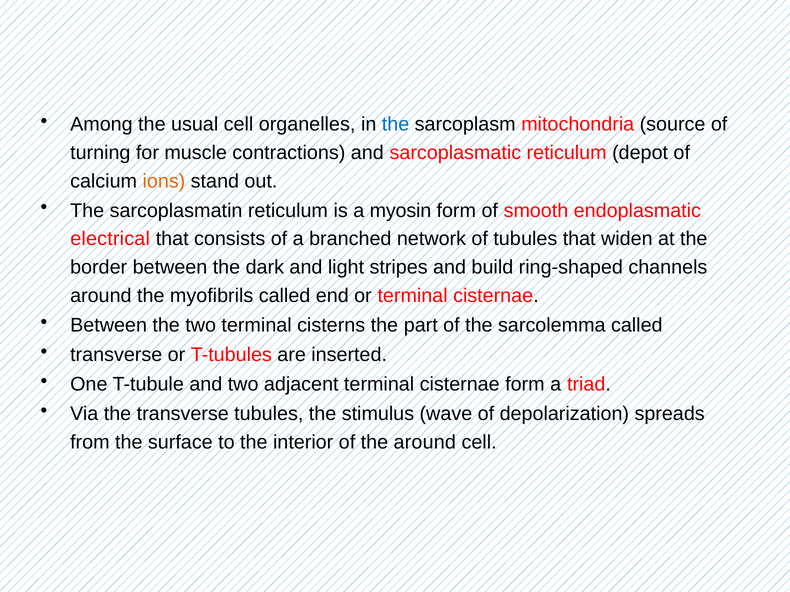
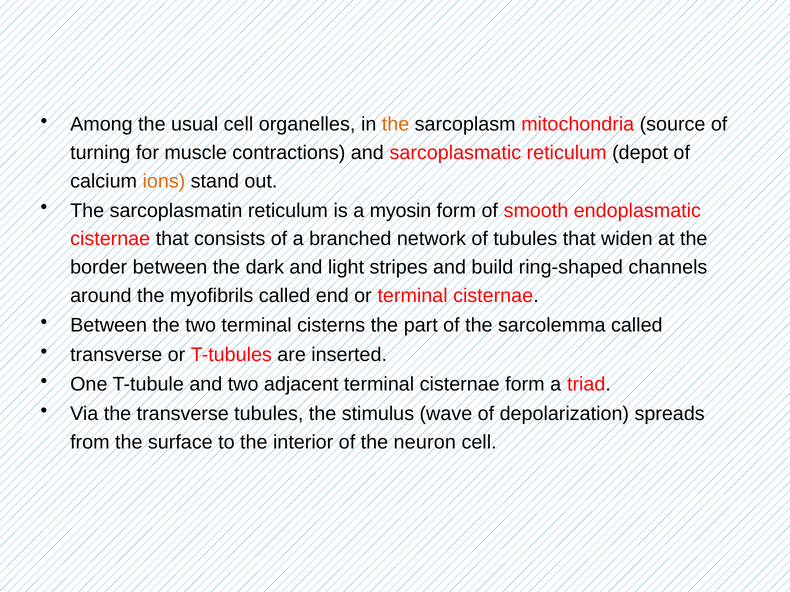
the at (396, 124) colour: blue -> orange
electrical at (110, 239): electrical -> cisternae
the around: around -> neuron
